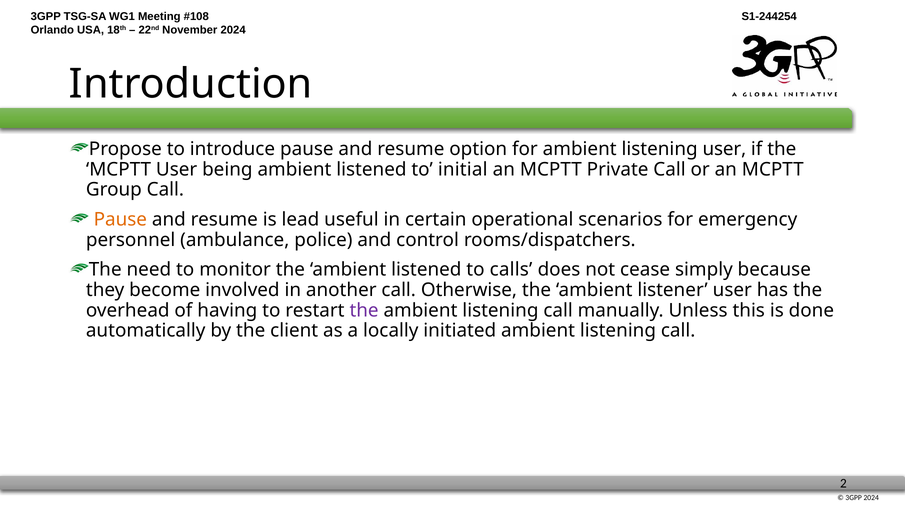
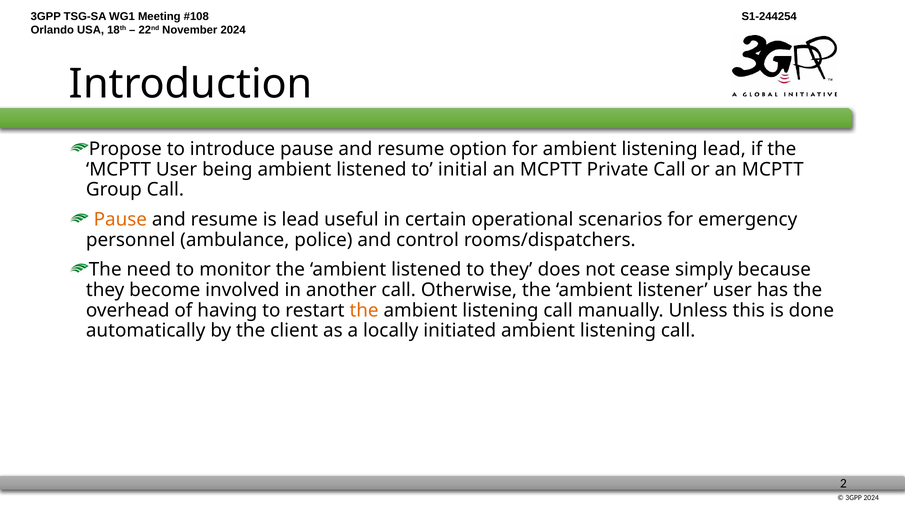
listening user: user -> lead
to calls: calls -> they
the at (364, 310) colour: purple -> orange
